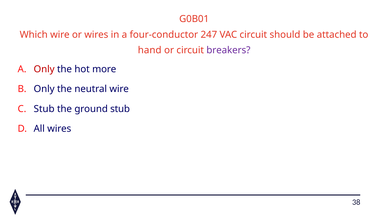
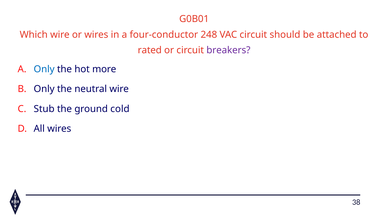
247: 247 -> 248
hand: hand -> rated
Only at (44, 69) colour: red -> blue
ground stub: stub -> cold
